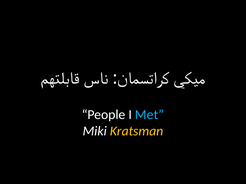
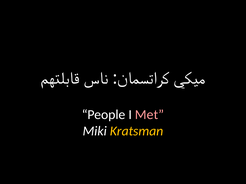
Met colour: light blue -> pink
